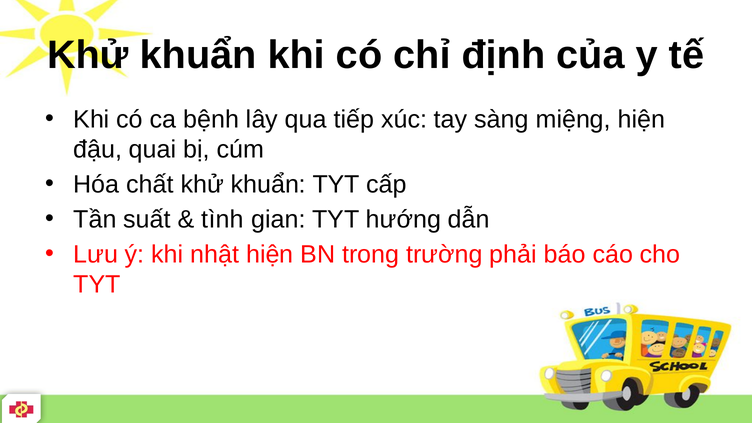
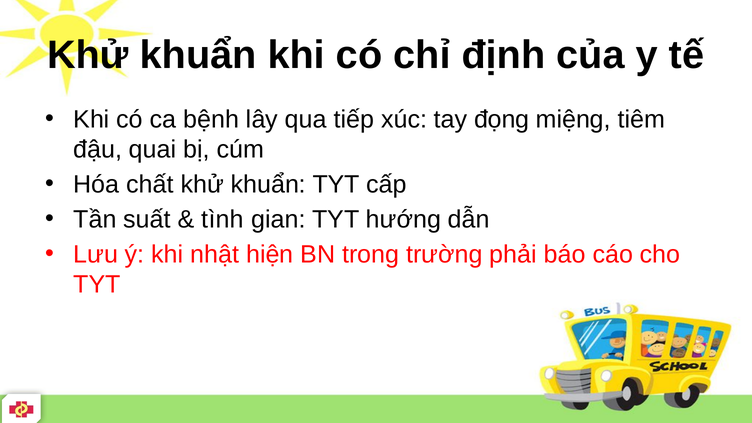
sàng: sàng -> đọng
miệng hiện: hiện -> tiêm
